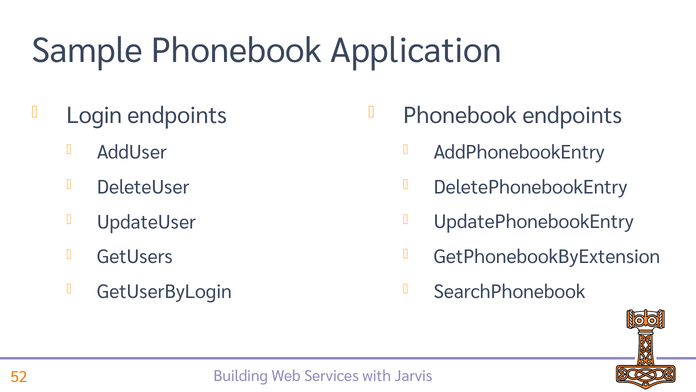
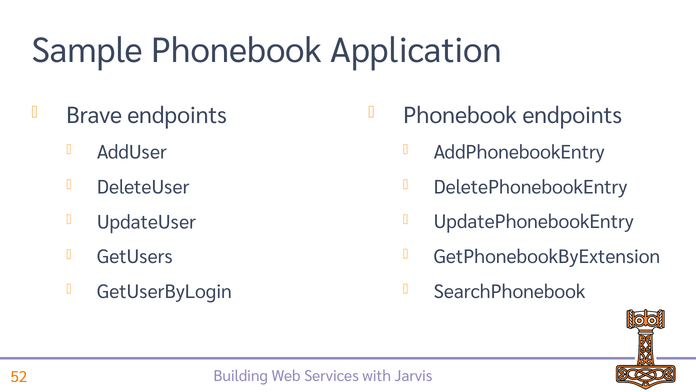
Login: Login -> Brave
